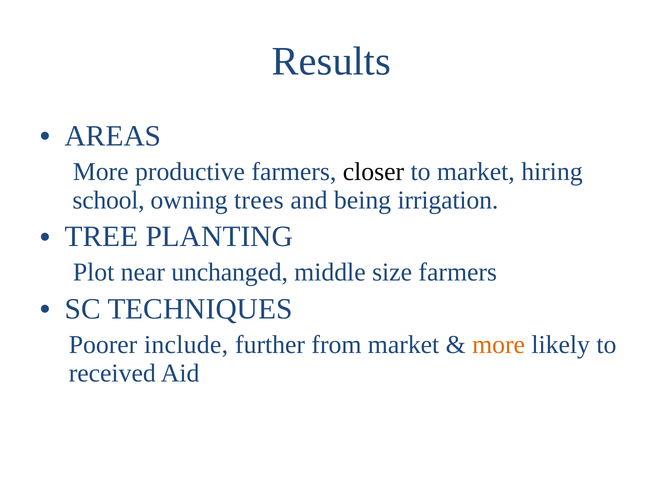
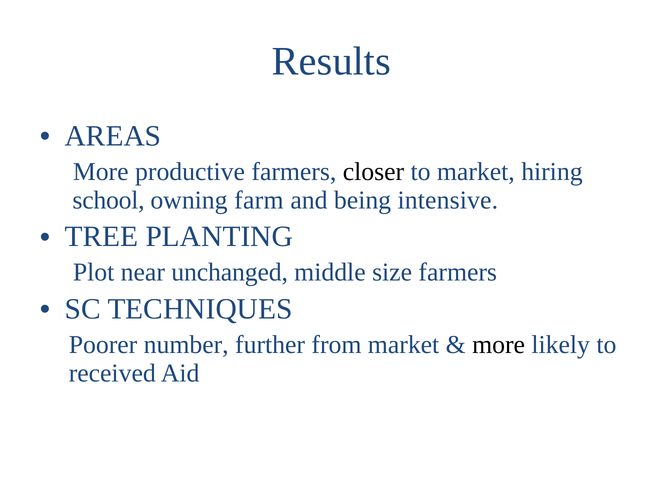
trees: trees -> farm
irrigation: irrigation -> intensive
include: include -> number
more at (499, 345) colour: orange -> black
